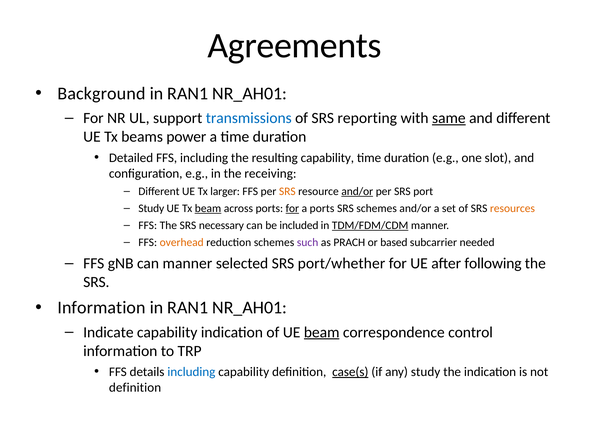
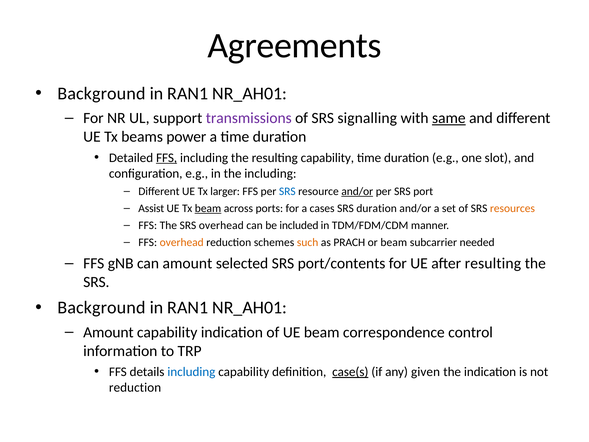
transmissions colour: blue -> purple
reporting: reporting -> signalling
FFS at (167, 158) underline: none -> present
the receiving: receiving -> including
SRS at (287, 191) colour: orange -> blue
Study at (151, 208): Study -> Assist
for at (292, 208) underline: present -> none
a ports: ports -> cases
SRS schemes: schemes -> duration
SRS necessary: necessary -> overhead
TDM/FDM/CDM underline: present -> none
such colour: purple -> orange
or based: based -> beam
can manner: manner -> amount
port/whether: port/whether -> port/contents
after following: following -> resulting
Information at (102, 308): Information -> Background
Indicate at (108, 332): Indicate -> Amount
beam at (322, 332) underline: present -> none
any study: study -> given
definition at (135, 387): definition -> reduction
